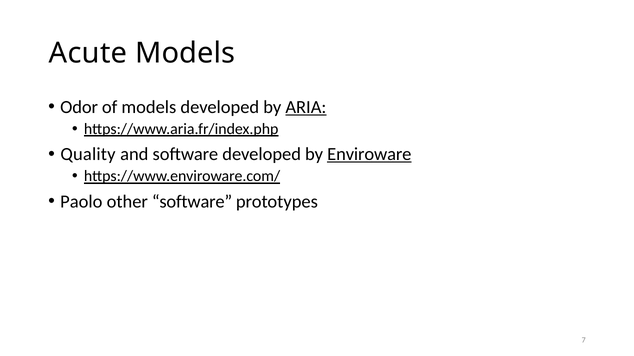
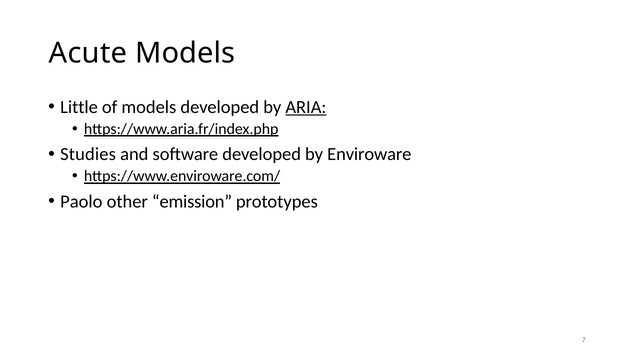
Odor: Odor -> Little
Quality: Quality -> Studies
Enviroware underline: present -> none
other software: software -> emission
